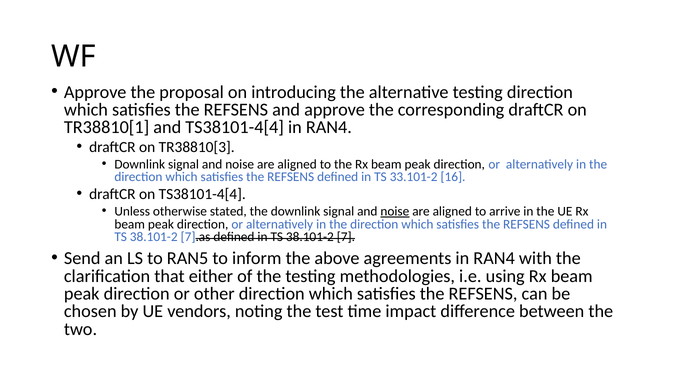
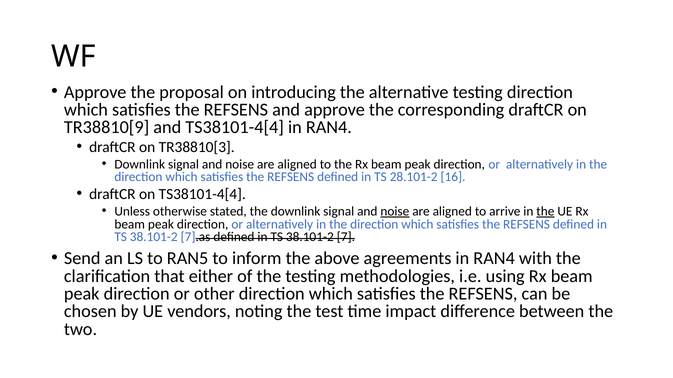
TR38810[1: TR38810[1 -> TR38810[9
33.101-2: 33.101-2 -> 28.101-2
the at (545, 212) underline: none -> present
